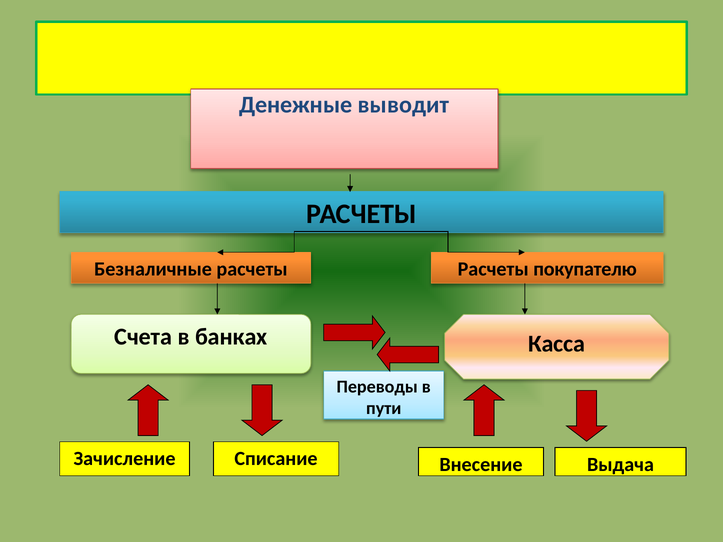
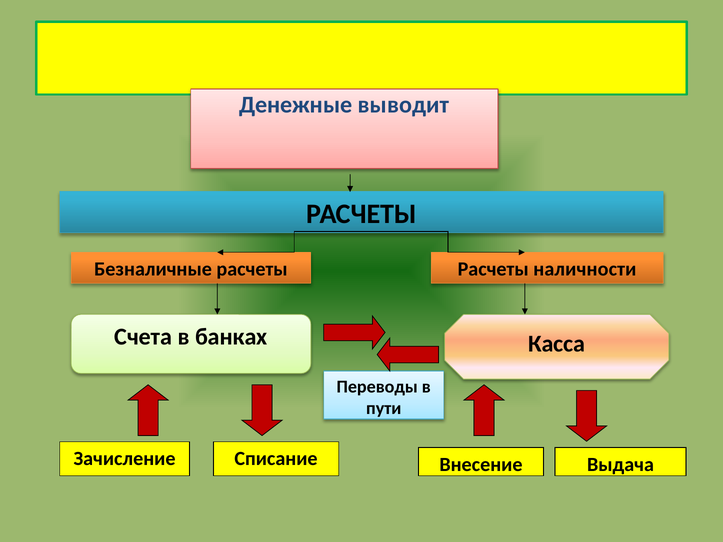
покупателю: покупателю -> наличности
